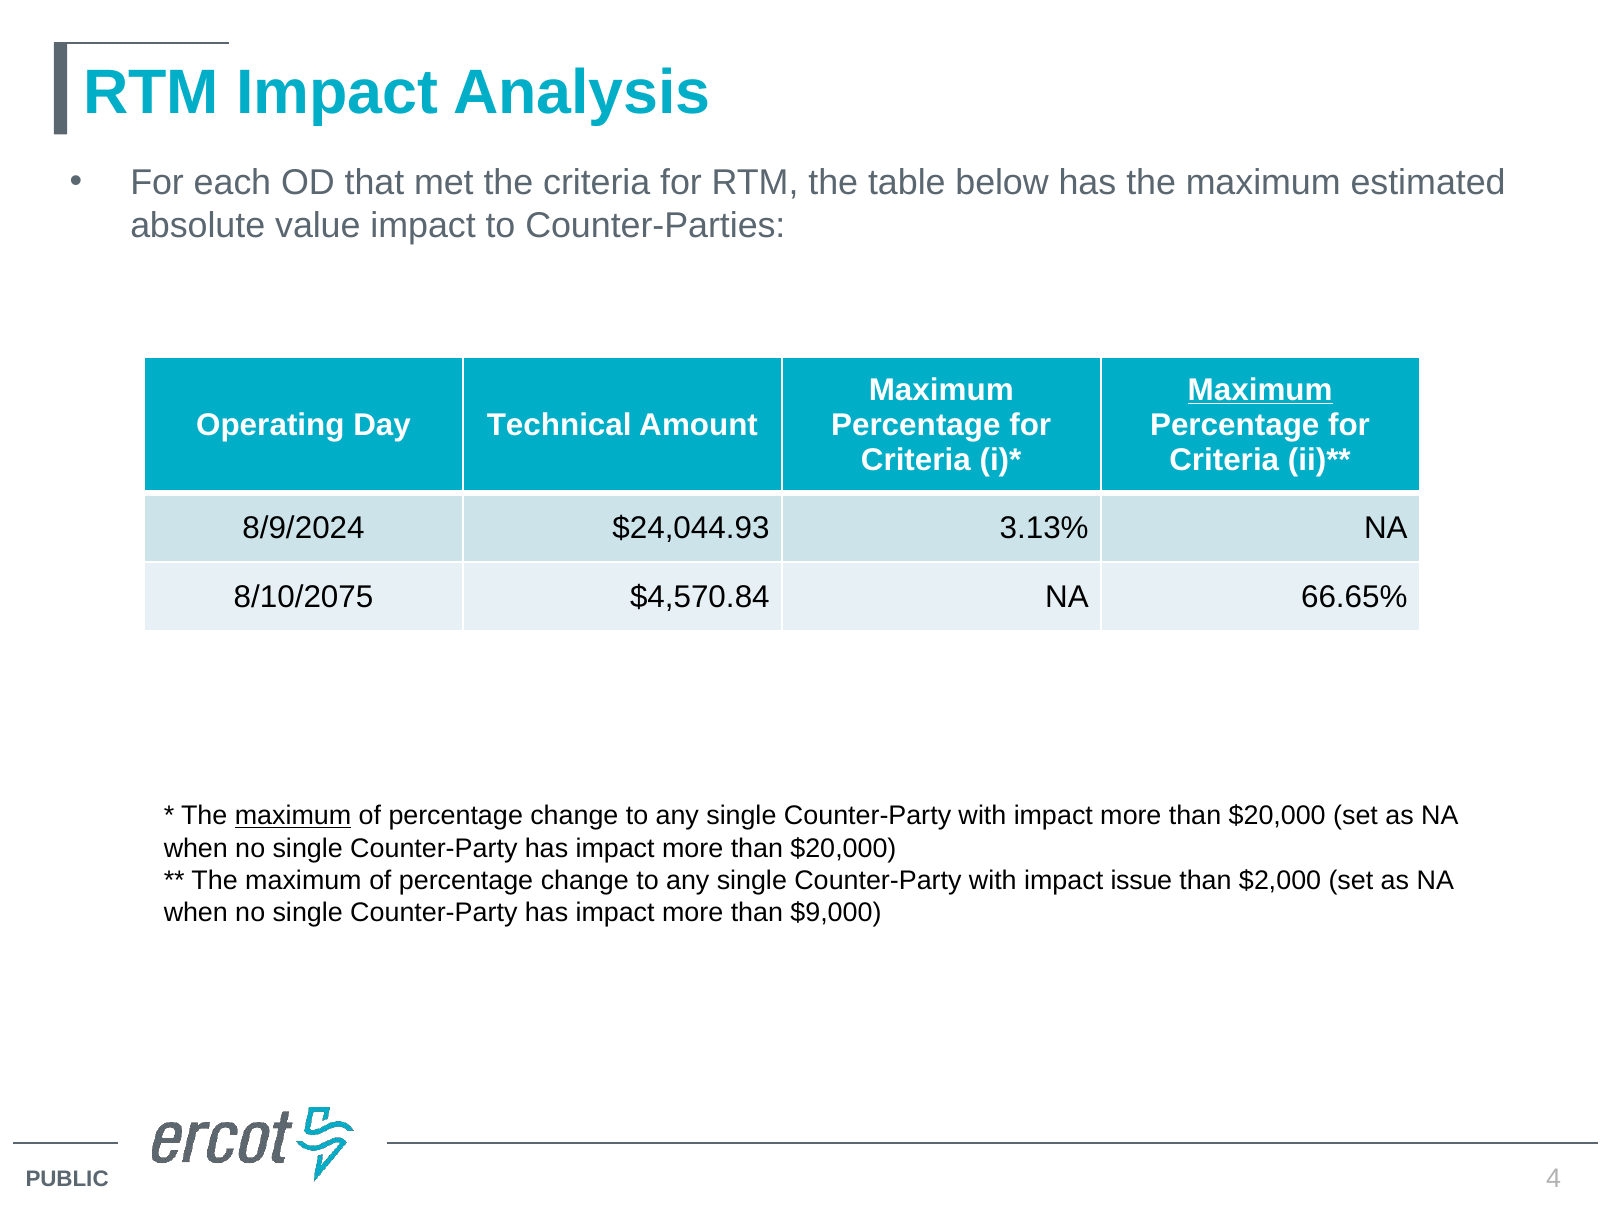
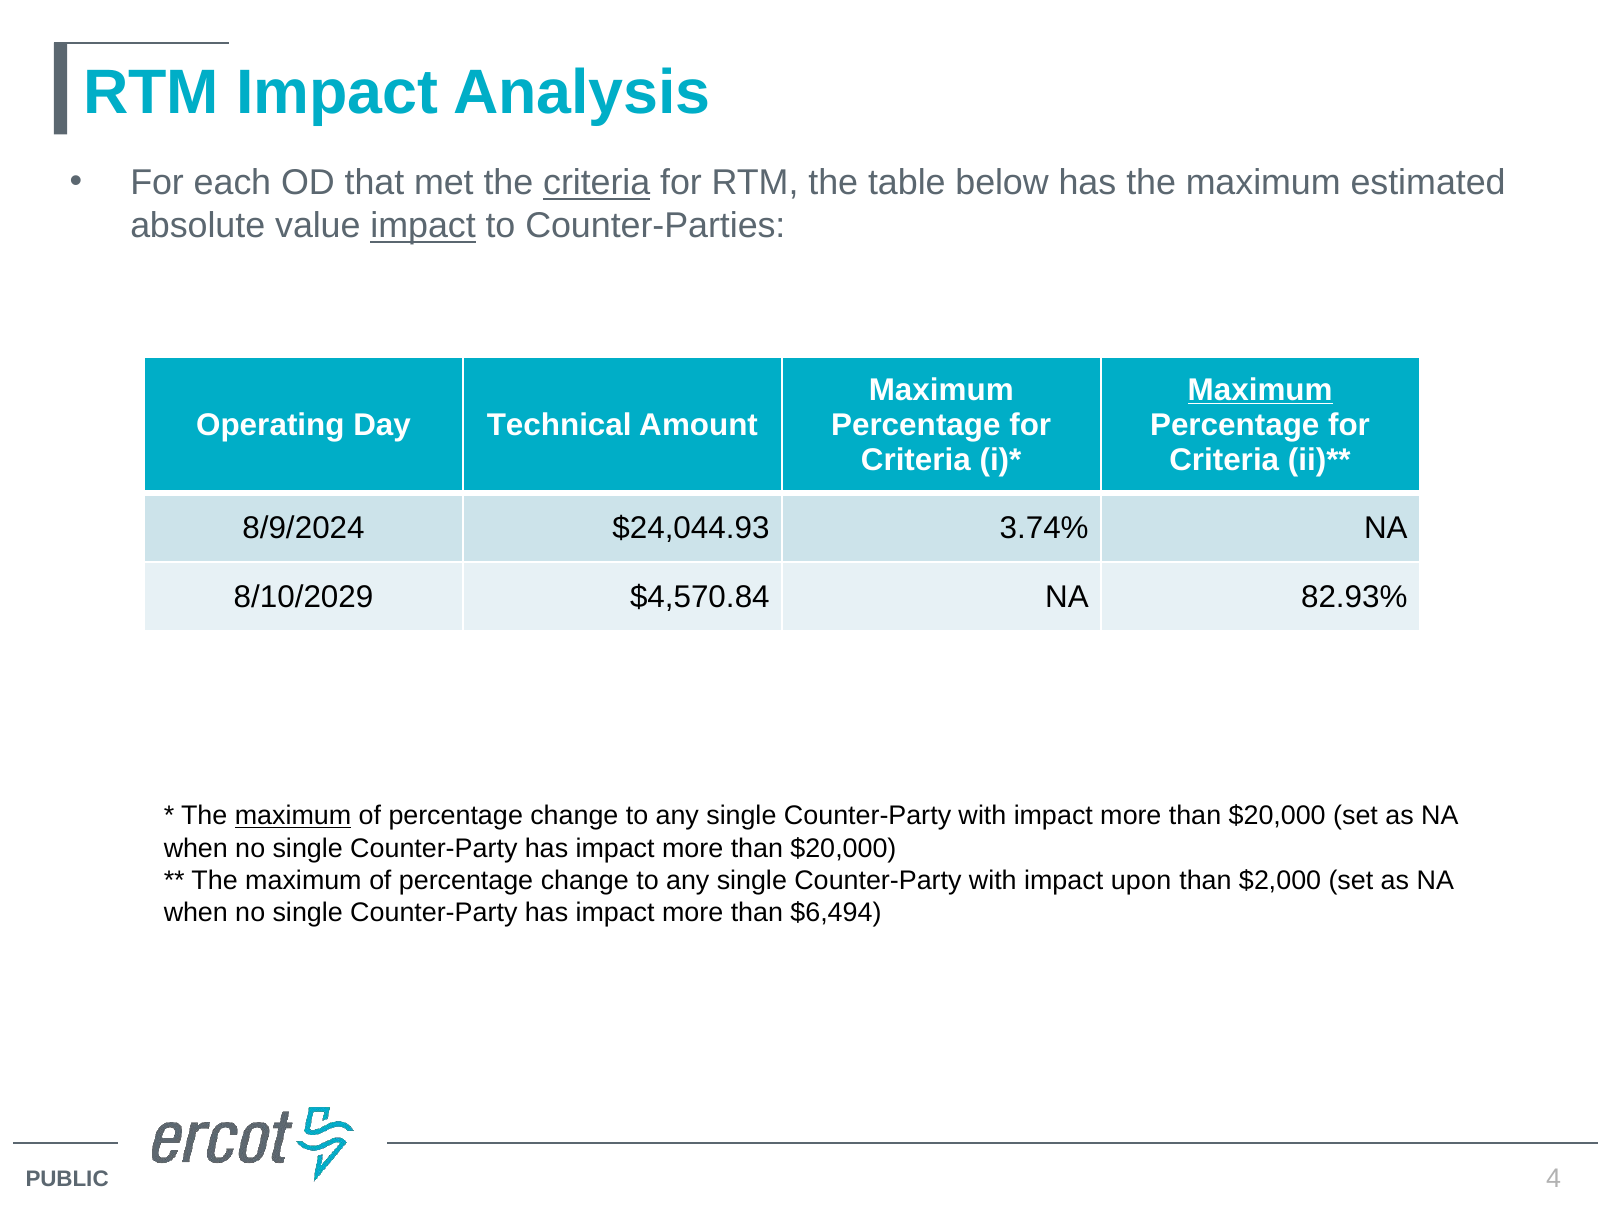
criteria at (597, 183) underline: none -> present
impact at (423, 226) underline: none -> present
3.13%: 3.13% -> 3.74%
8/10/2075: 8/10/2075 -> 8/10/2029
66.65%: 66.65% -> 82.93%
issue: issue -> upon
$9,000: $9,000 -> $6,494
